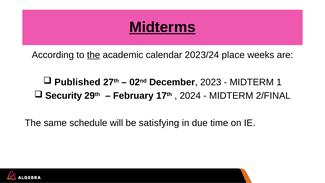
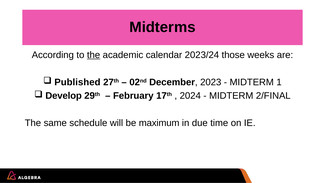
Midterms underline: present -> none
place: place -> those
Security: Security -> Develop
satisfying: satisfying -> maximum
